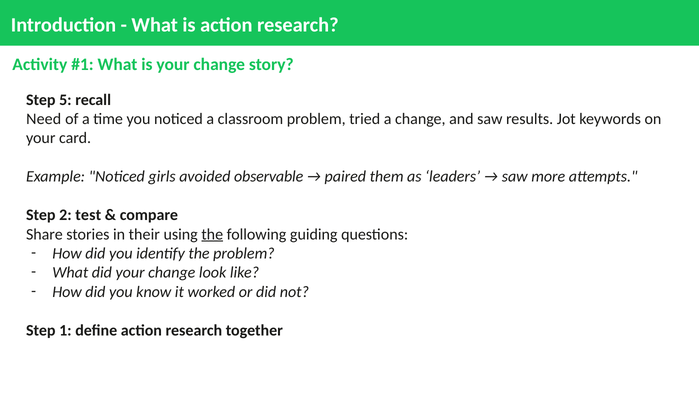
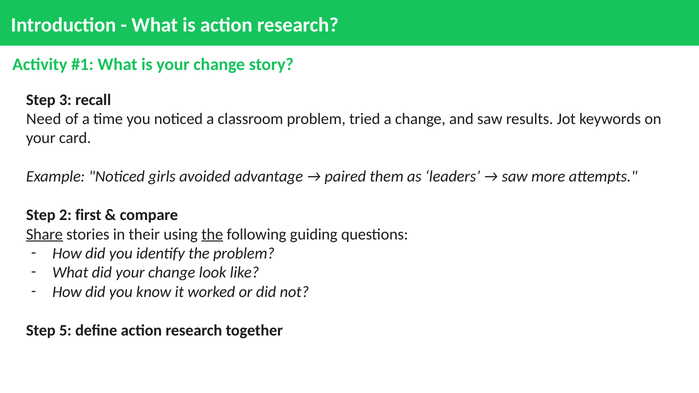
5: 5 -> 3
observable: observable -> advantage
test: test -> first
Share underline: none -> present
1: 1 -> 5
